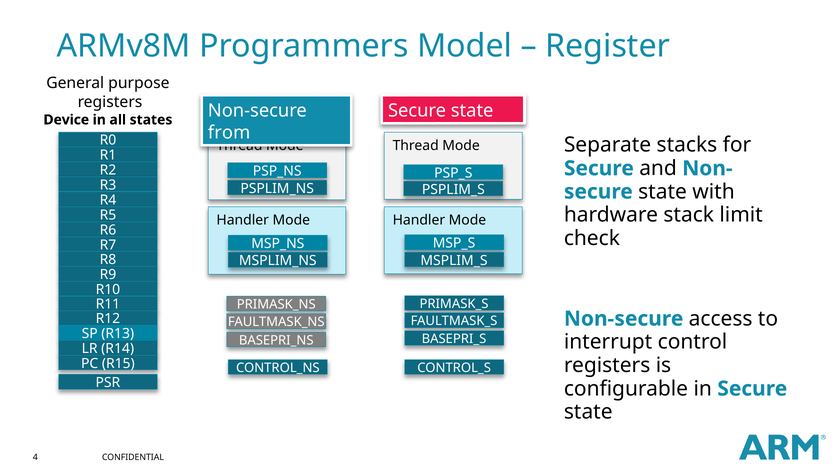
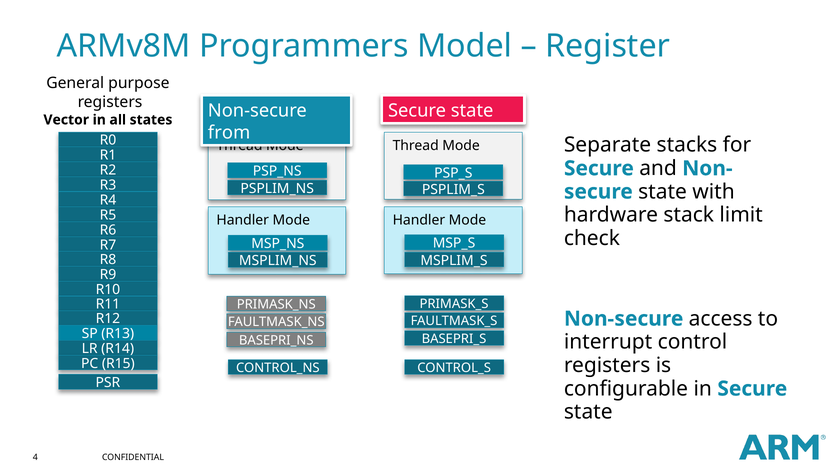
Device: Device -> Vector
